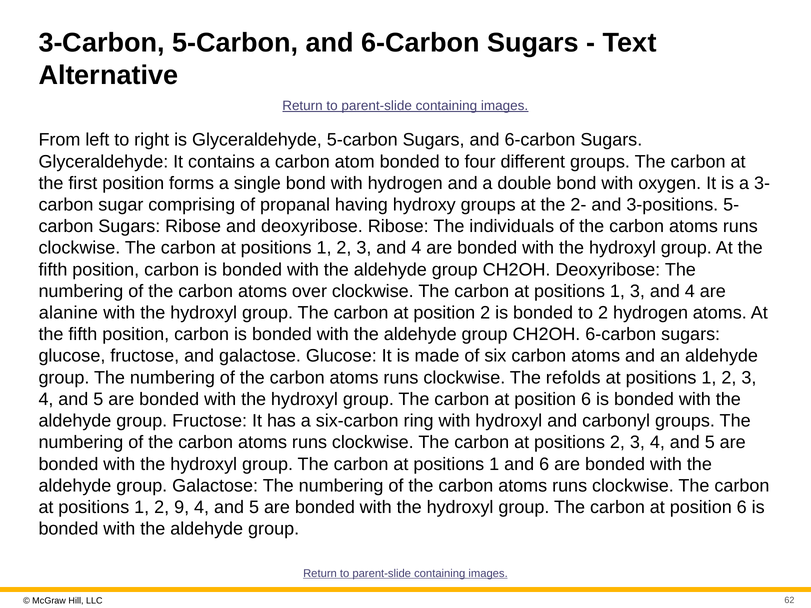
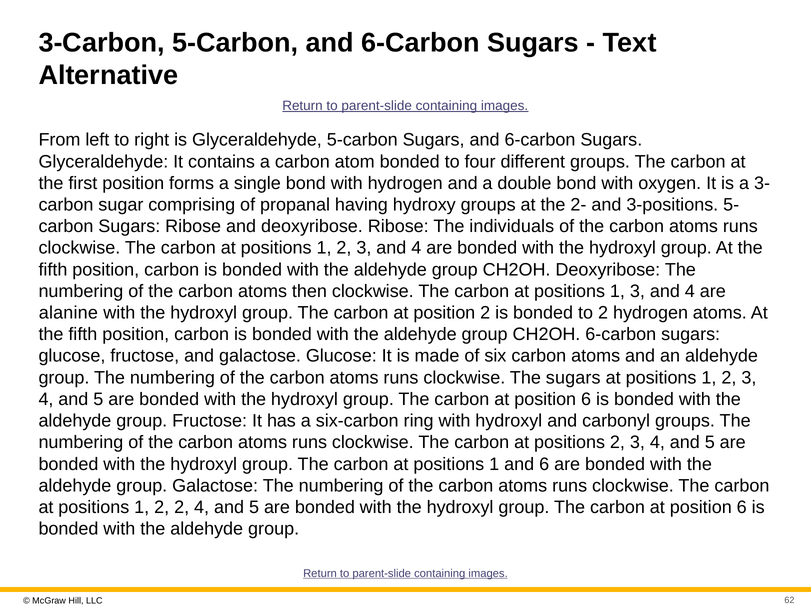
over: over -> then
The refolds: refolds -> sugars
2 9: 9 -> 2
